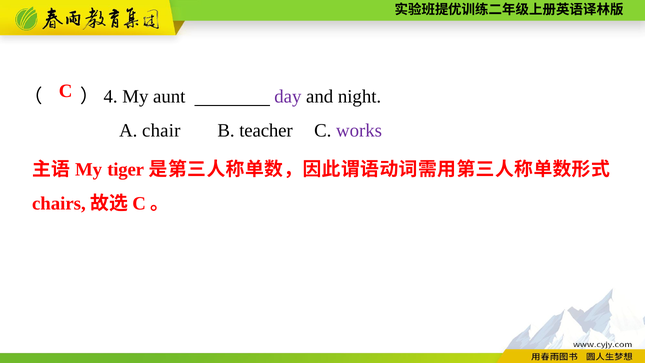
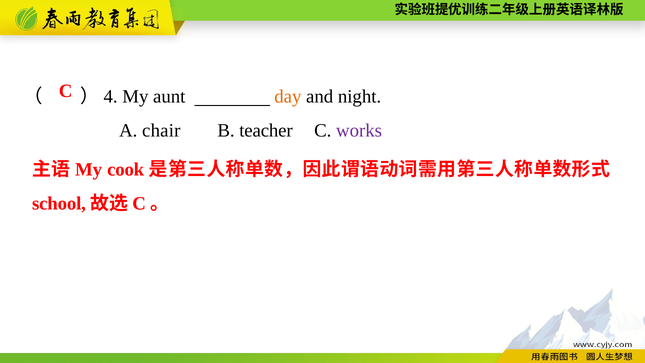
day colour: purple -> orange
tiger: tiger -> cook
chairs: chairs -> school
